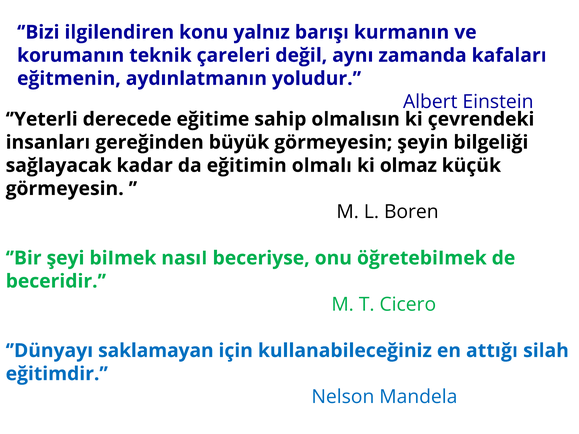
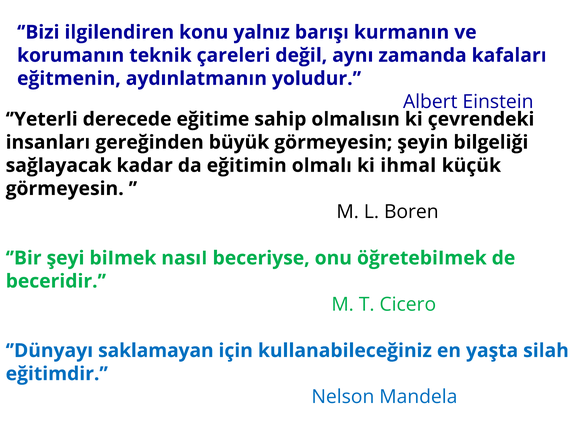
olmaz: olmaz -> ihmal
attığı: attığı -> yaşta
